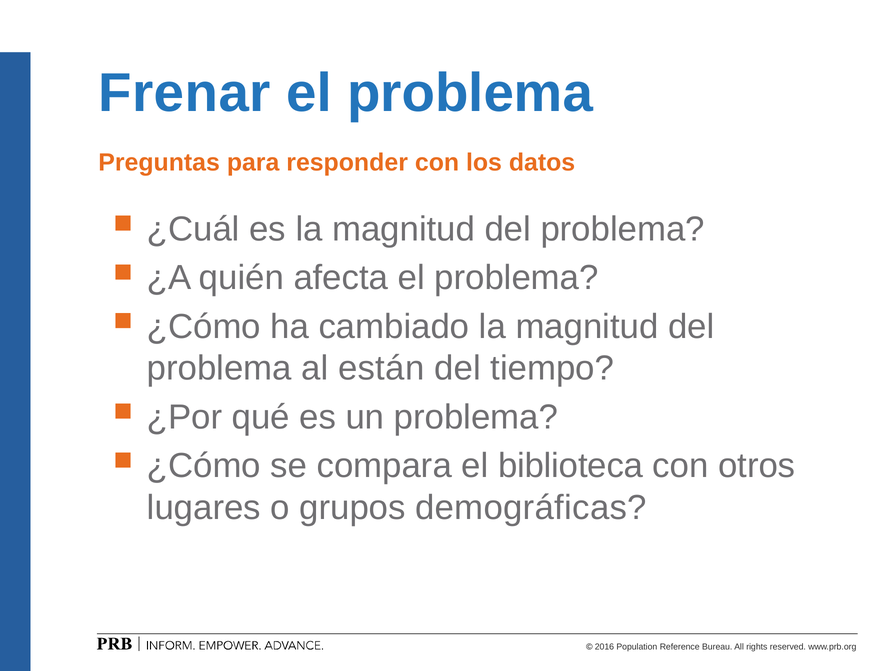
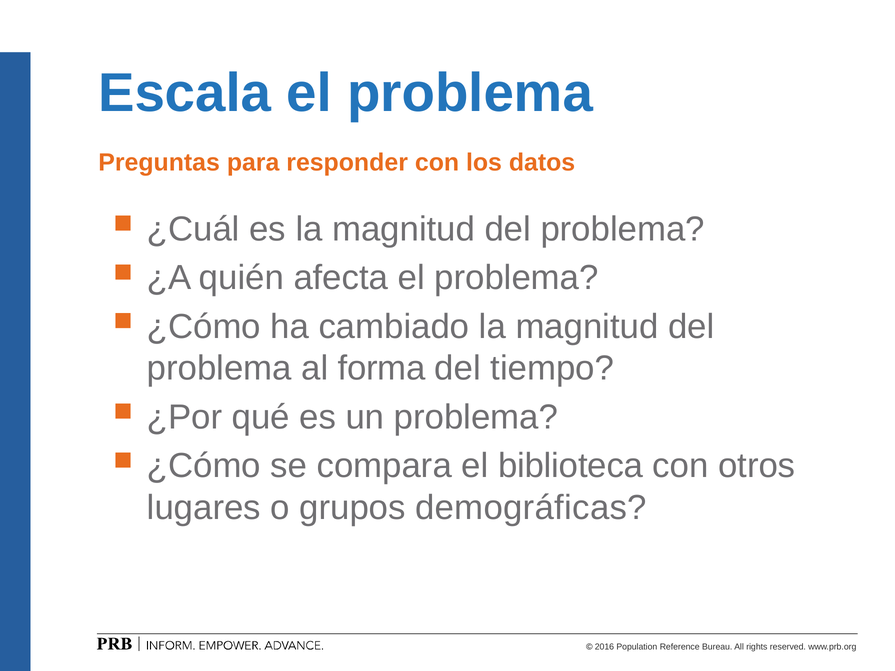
Frenar: Frenar -> Escala
están: están -> forma
